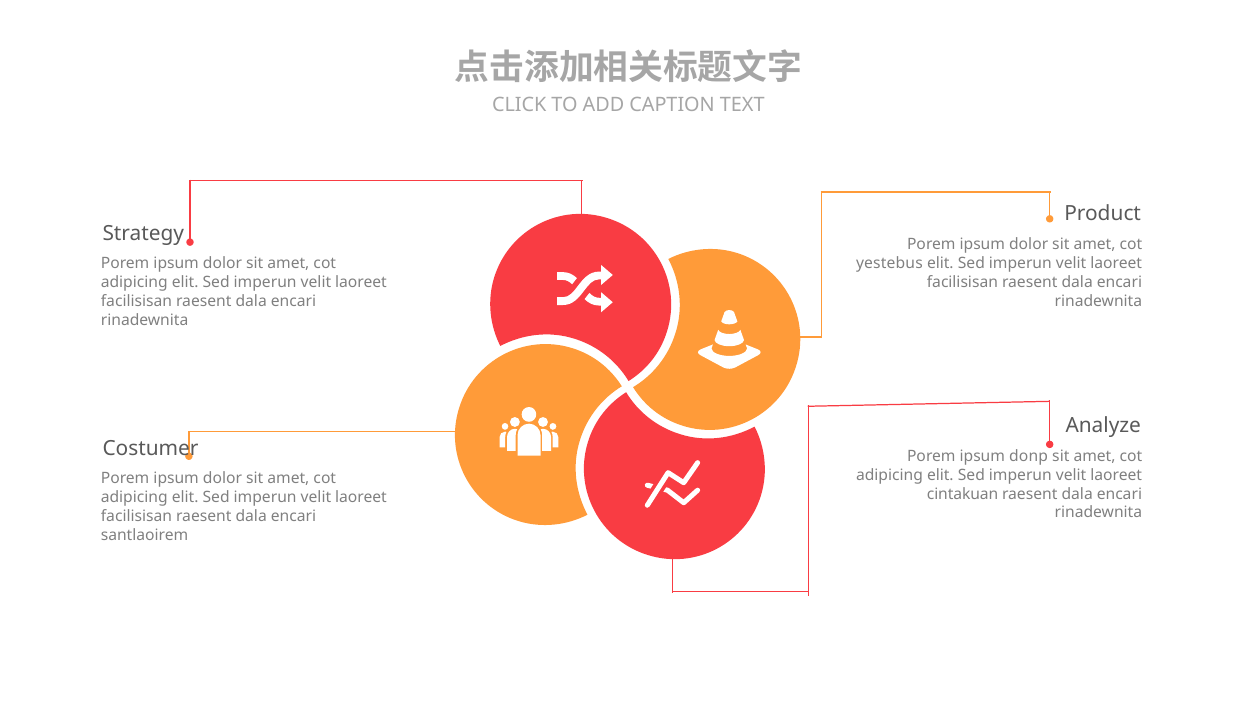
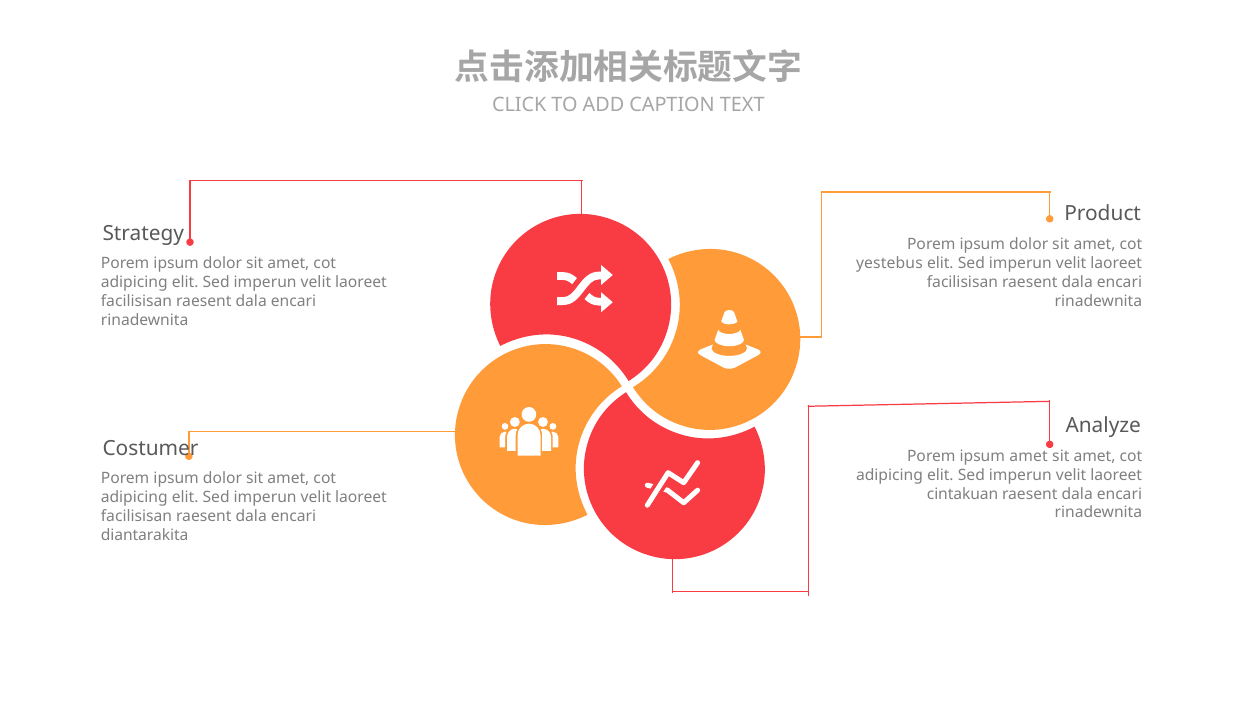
ipsum donp: donp -> amet
santlaoirem: santlaoirem -> diantarakita
